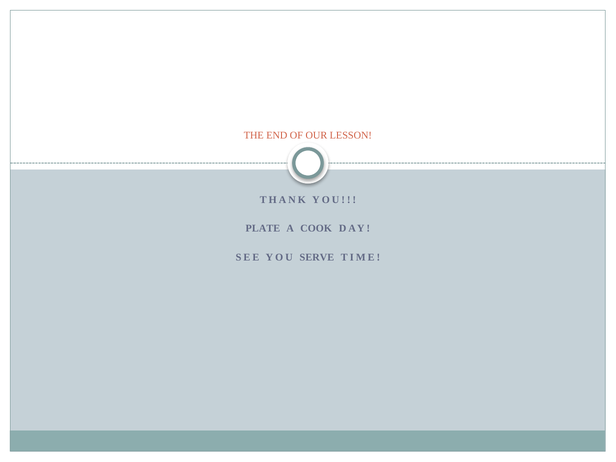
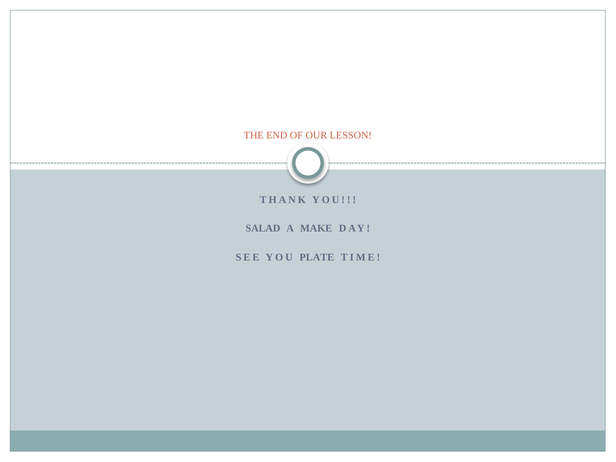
PLATE: PLATE -> SALAD
COOK: COOK -> MAKE
SERVE: SERVE -> PLATE
